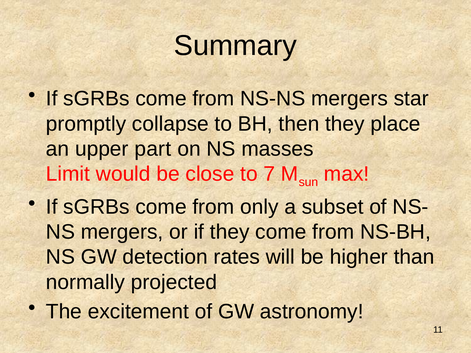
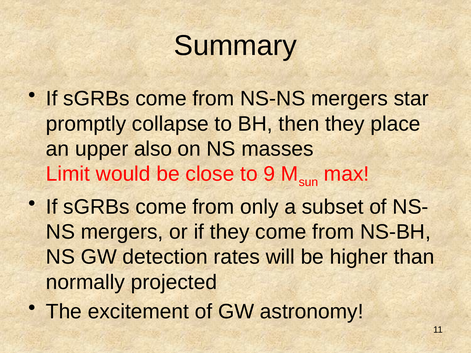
part: part -> also
7: 7 -> 9
